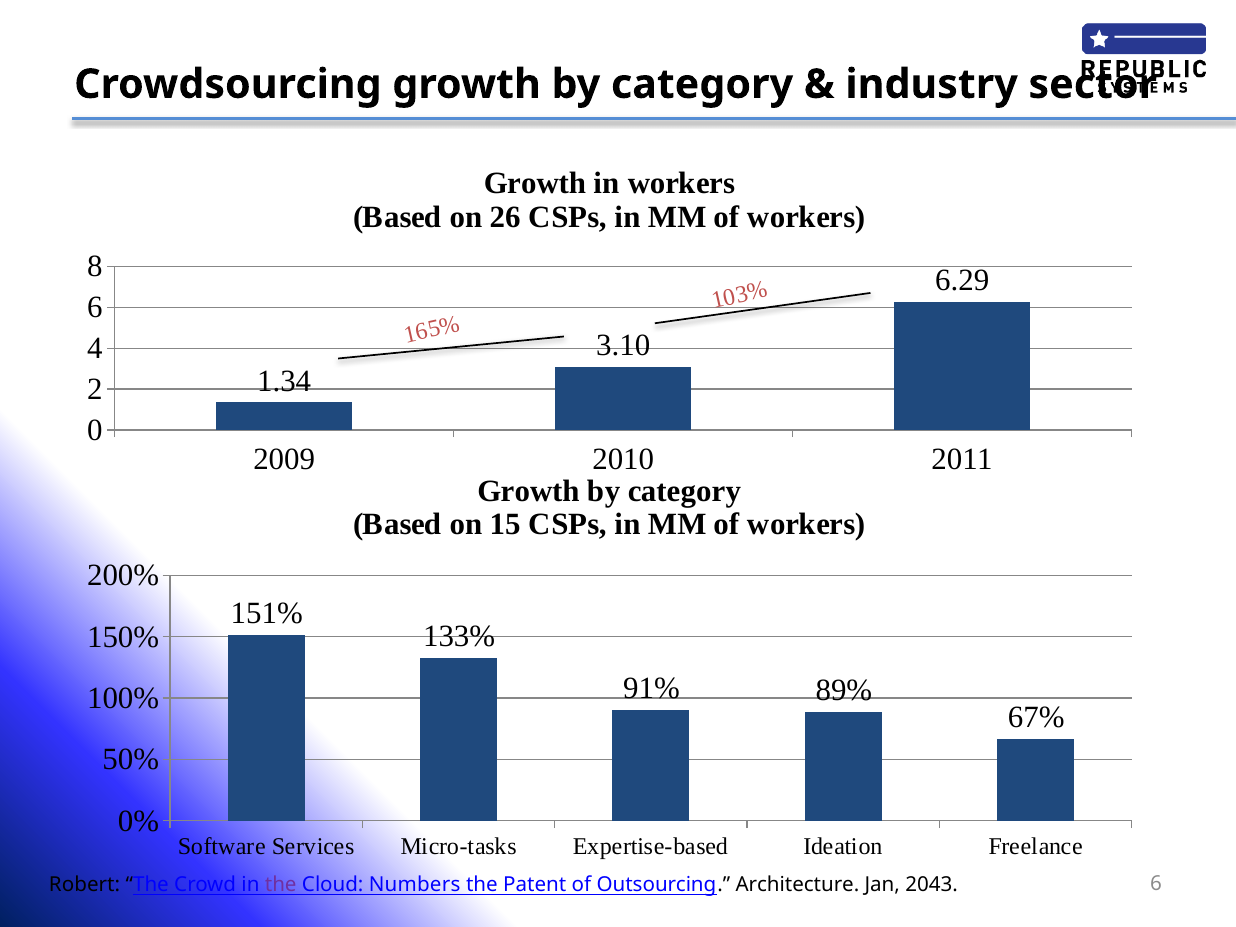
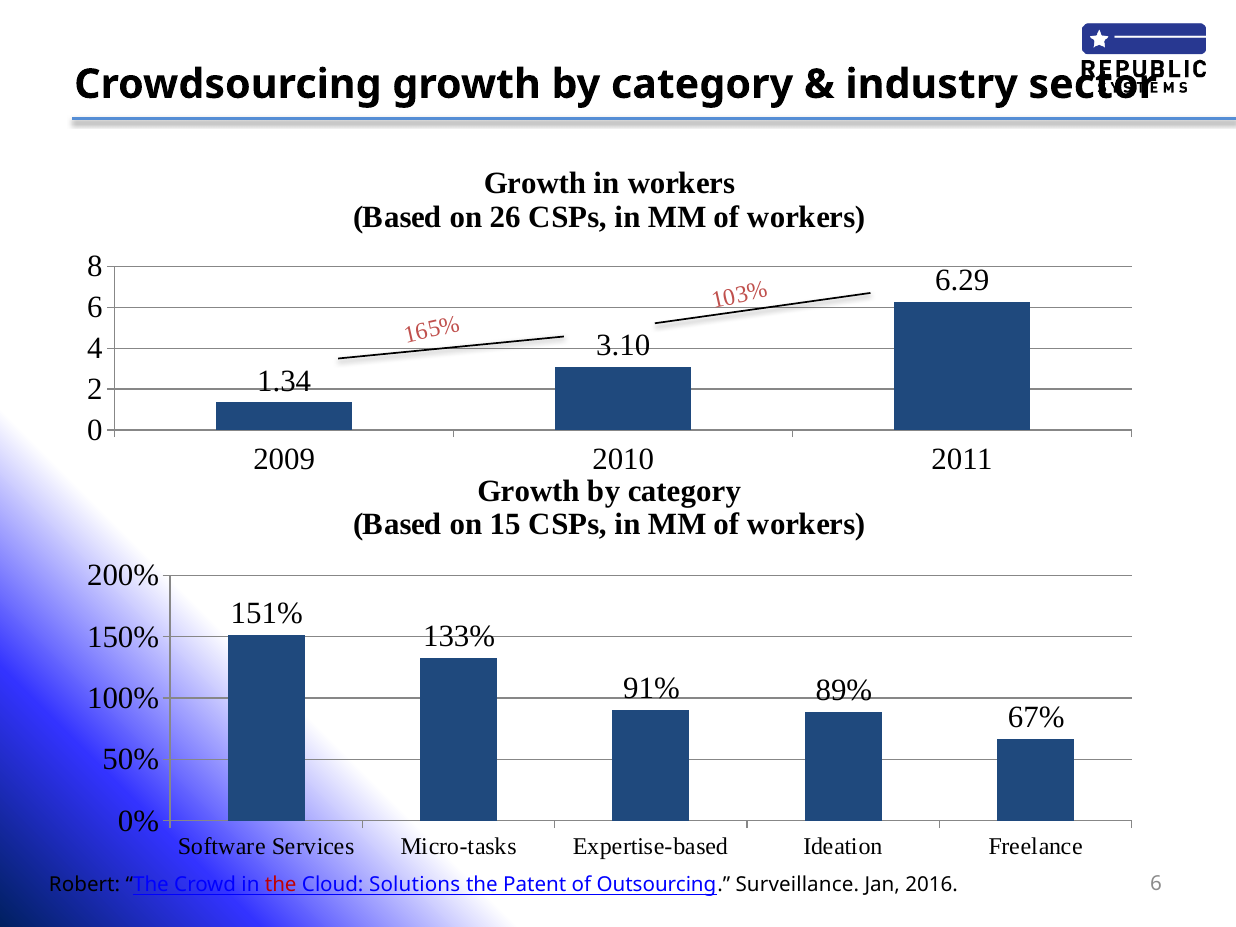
the at (281, 885) colour: purple -> red
Numbers: Numbers -> Solutions
Architecture: Architecture -> Surveillance
2043: 2043 -> 2016
